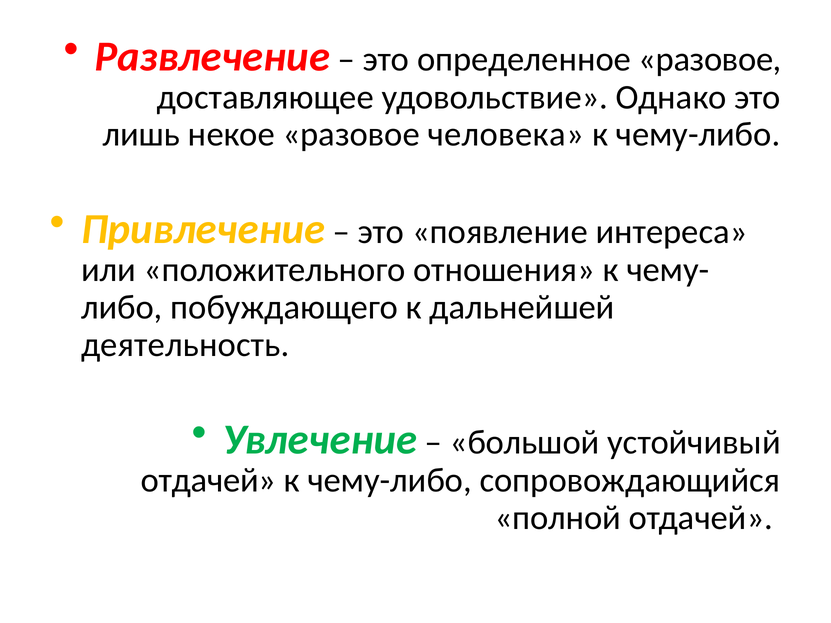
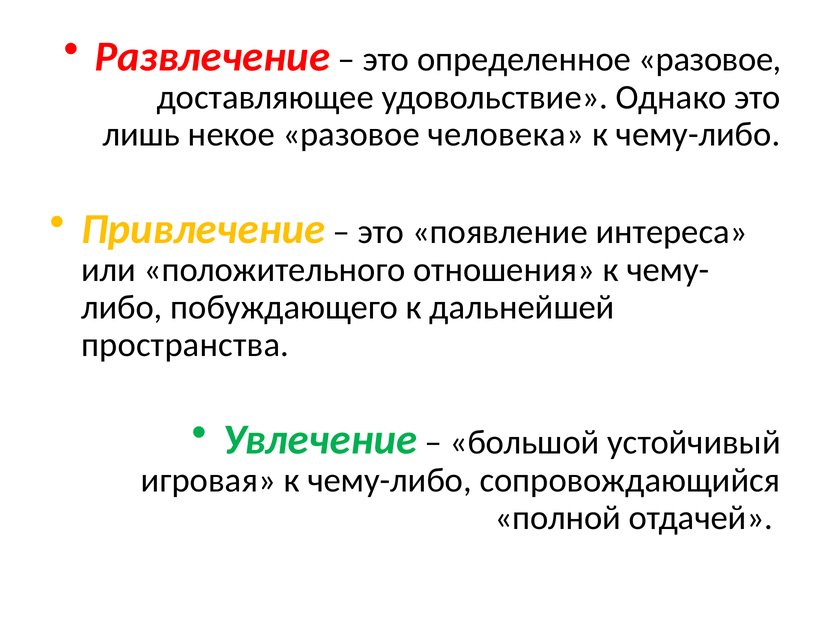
деятельность: деятельность -> пространства
отдачей at (208, 481): отдачей -> игровая
